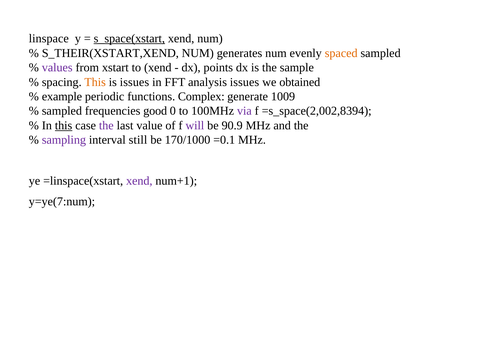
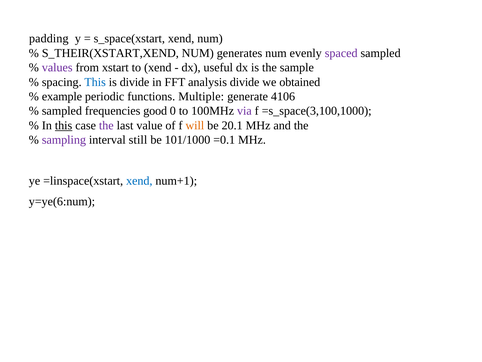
linspace: linspace -> padding
s_space(xstart underline: present -> none
spaced colour: orange -> purple
points: points -> useful
This at (95, 82) colour: orange -> blue
is issues: issues -> divide
analysis issues: issues -> divide
Complex: Complex -> Multiple
1009: 1009 -> 4106
=s_space(2,002,8394: =s_space(2,002,8394 -> =s_space(3,100,1000
will colour: purple -> orange
90.9: 90.9 -> 20.1
170/1000: 170/1000 -> 101/1000
xend at (139, 181) colour: purple -> blue
y=ye(7:num: y=ye(7:num -> y=ye(6:num
